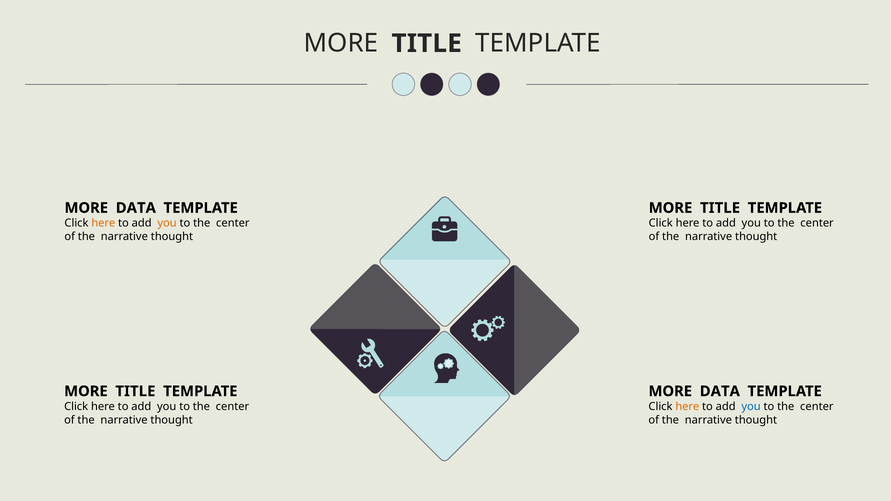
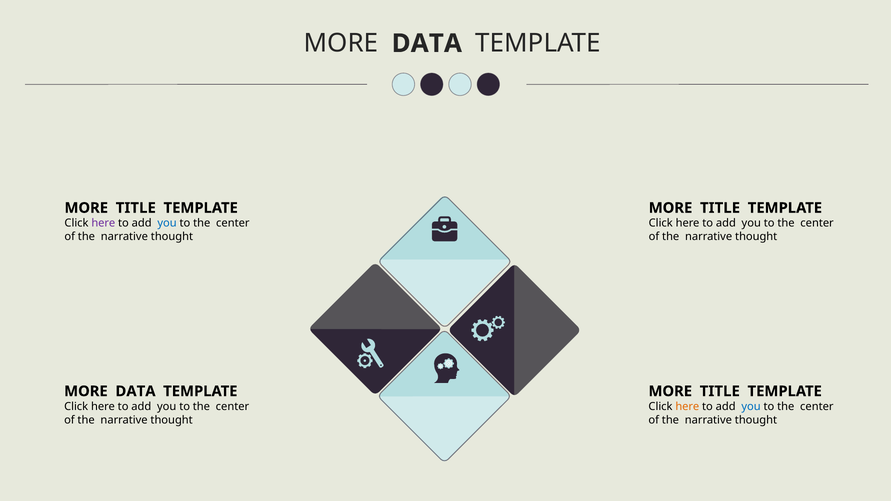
TITLE at (427, 43): TITLE -> DATA
DATA at (136, 208): DATA -> TITLE
here at (103, 223) colour: orange -> purple
you at (167, 223) colour: orange -> blue
TITLE at (135, 391): TITLE -> DATA
DATA at (720, 391): DATA -> TITLE
